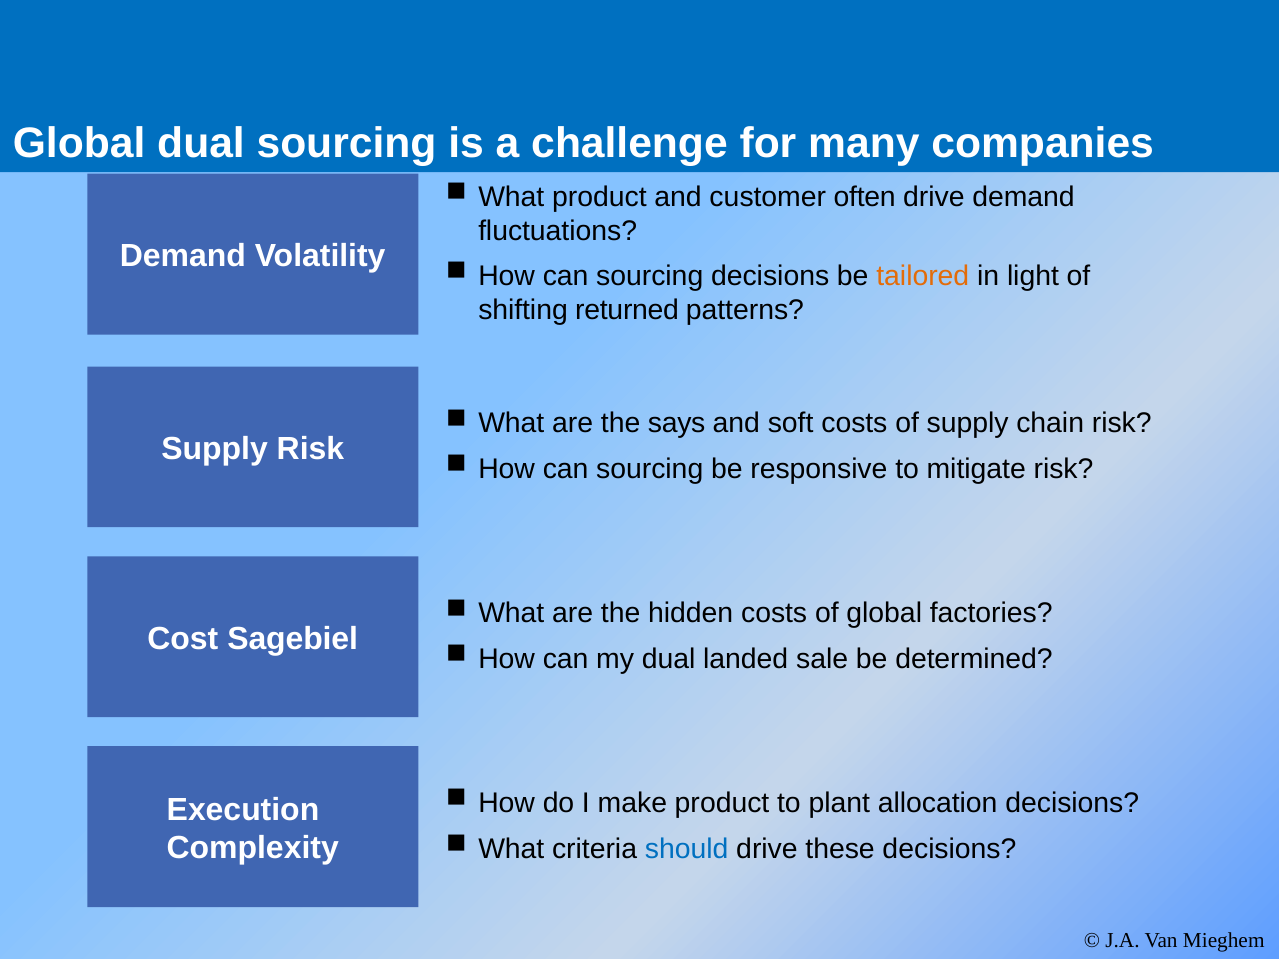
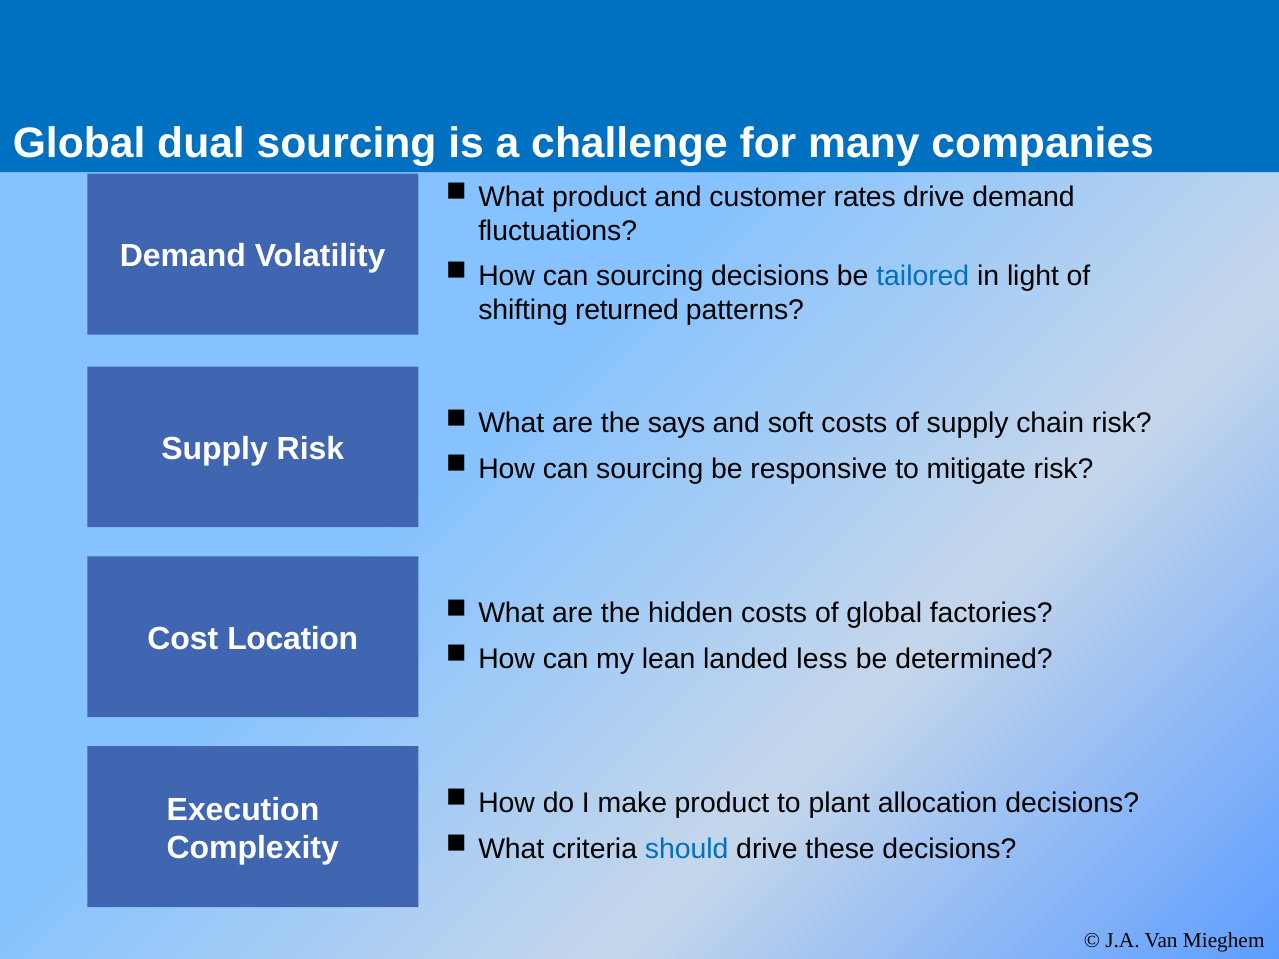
often: often -> rates
tailored colour: orange -> blue
Sagebiel: Sagebiel -> Location
my dual: dual -> lean
sale: sale -> less
